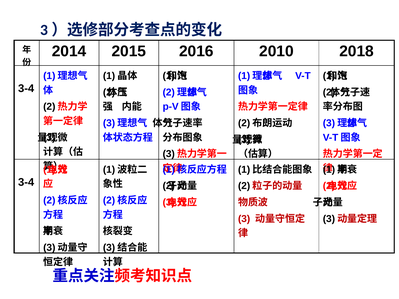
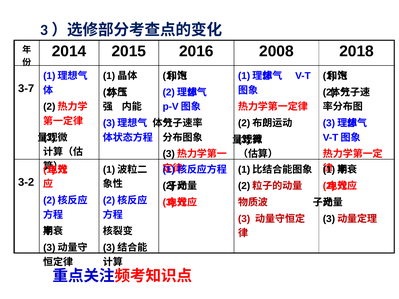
2010: 2010 -> 2008
3-4 at (26, 89): 3-4 -> 3-7
3-4 at (26, 182): 3-4 -> 3-2
